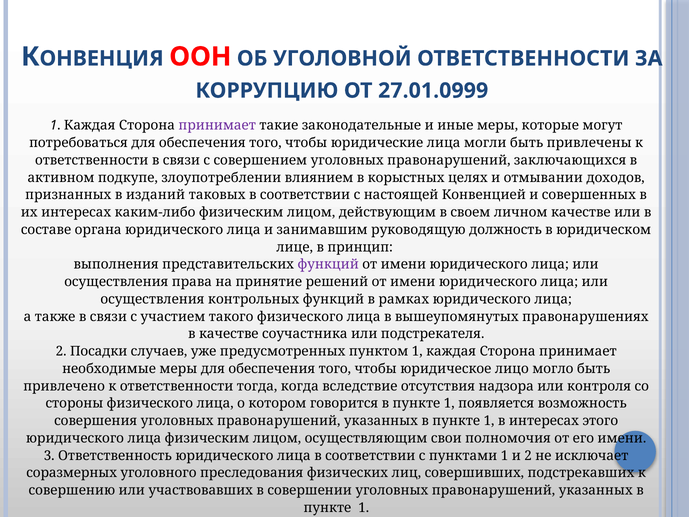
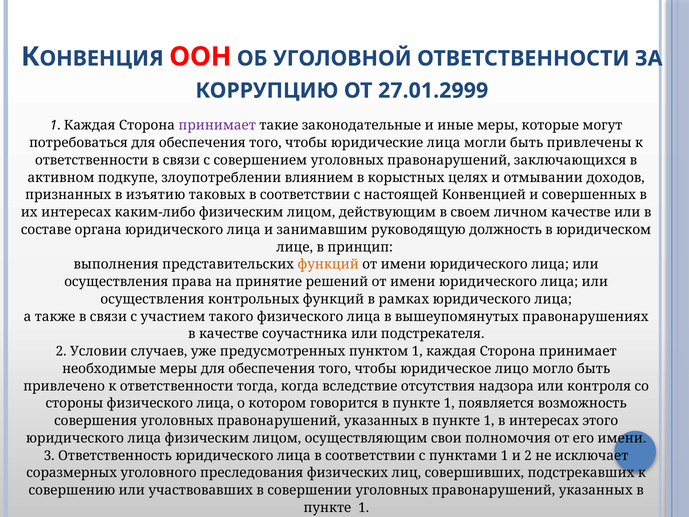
27.01.0999: 27.01.0999 -> 27.01.2999
изданий: изданий -> изъятию
функций at (328, 264) colour: purple -> orange
Посадки: Посадки -> Условии
